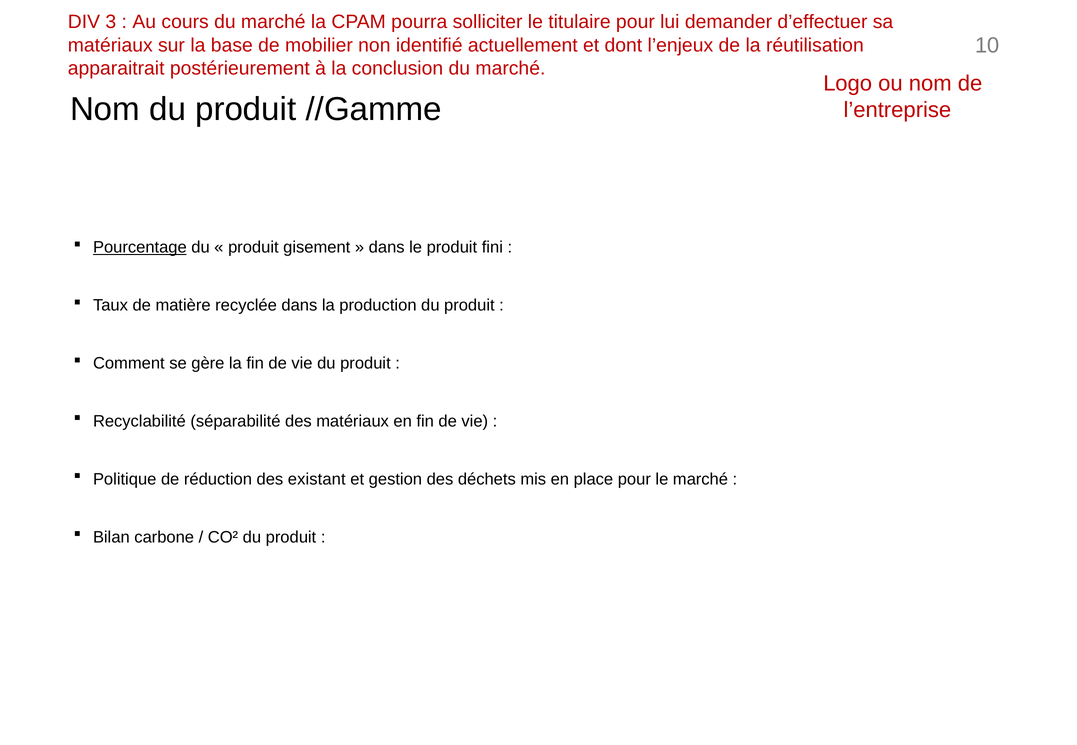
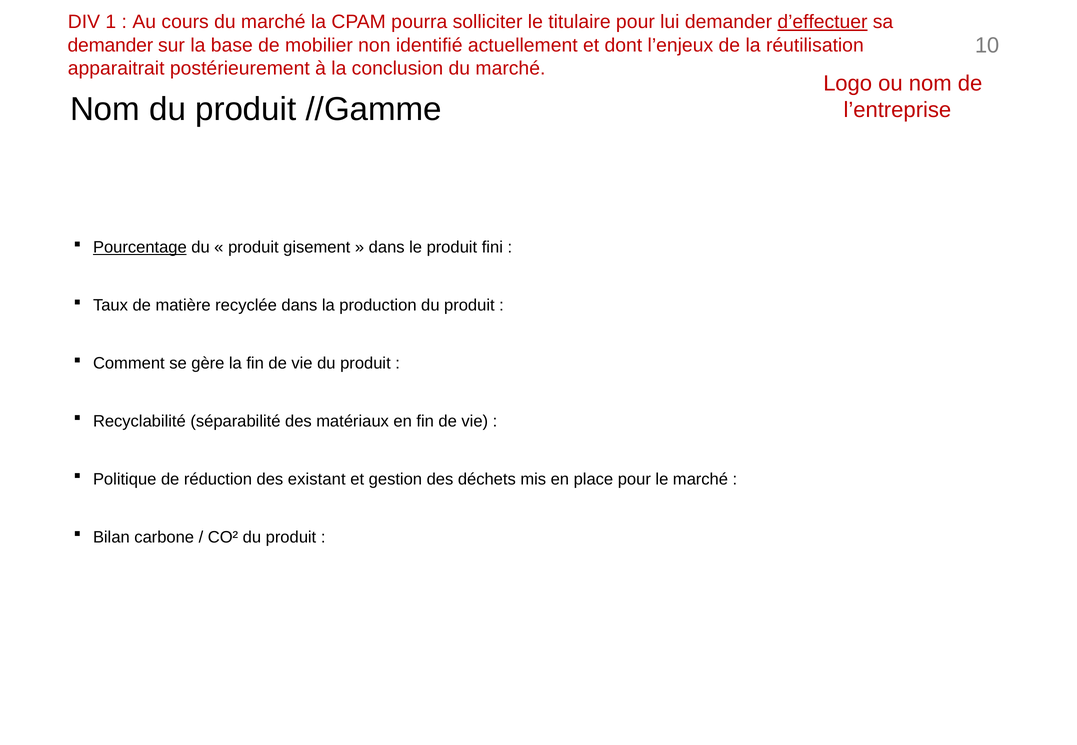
3: 3 -> 1
d’effectuer underline: none -> present
matériaux at (110, 45): matériaux -> demander
